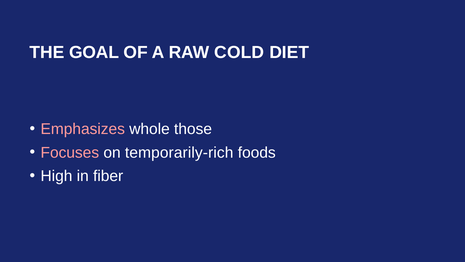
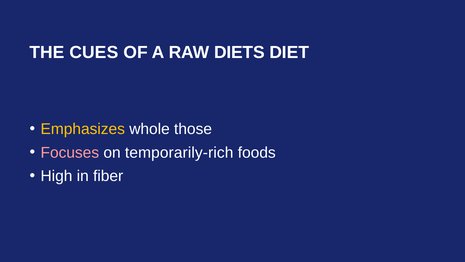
GOAL: GOAL -> CUES
COLD: COLD -> DIETS
Emphasizes colour: pink -> yellow
